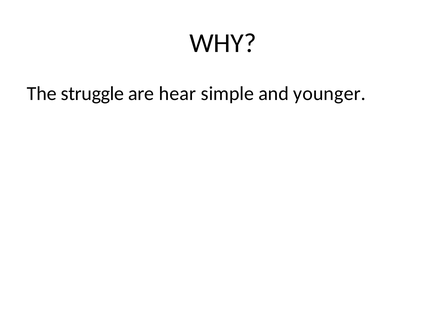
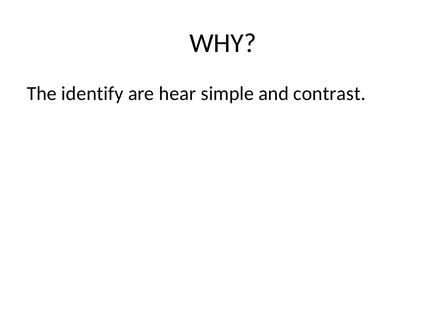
struggle: struggle -> identify
younger: younger -> contrast
